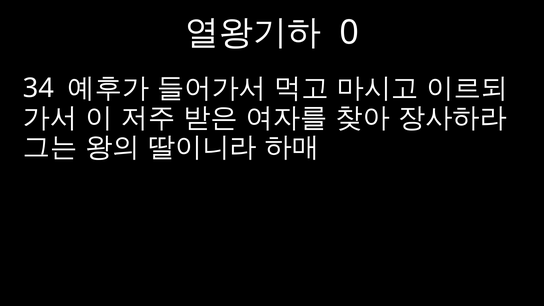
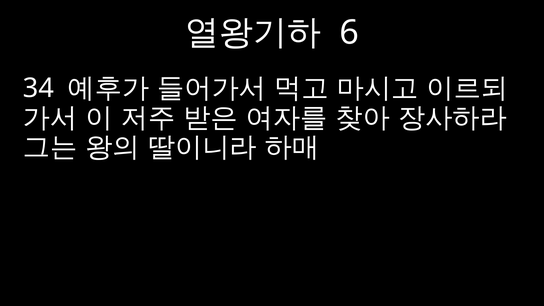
0: 0 -> 6
